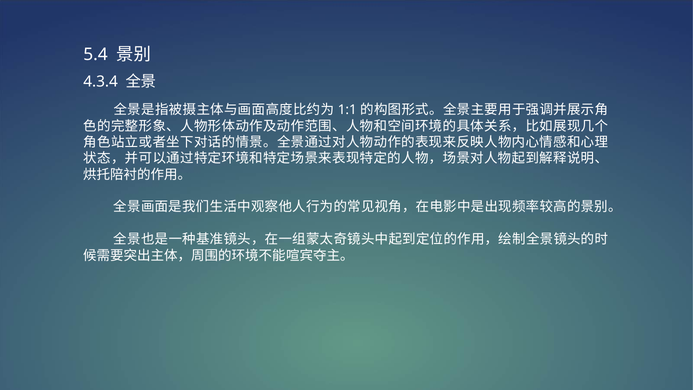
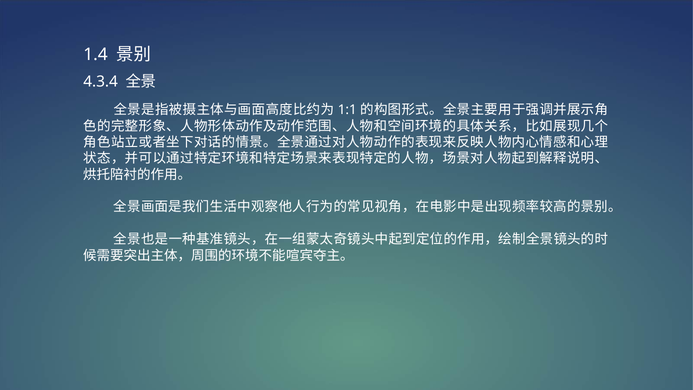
5.4: 5.4 -> 1.4
